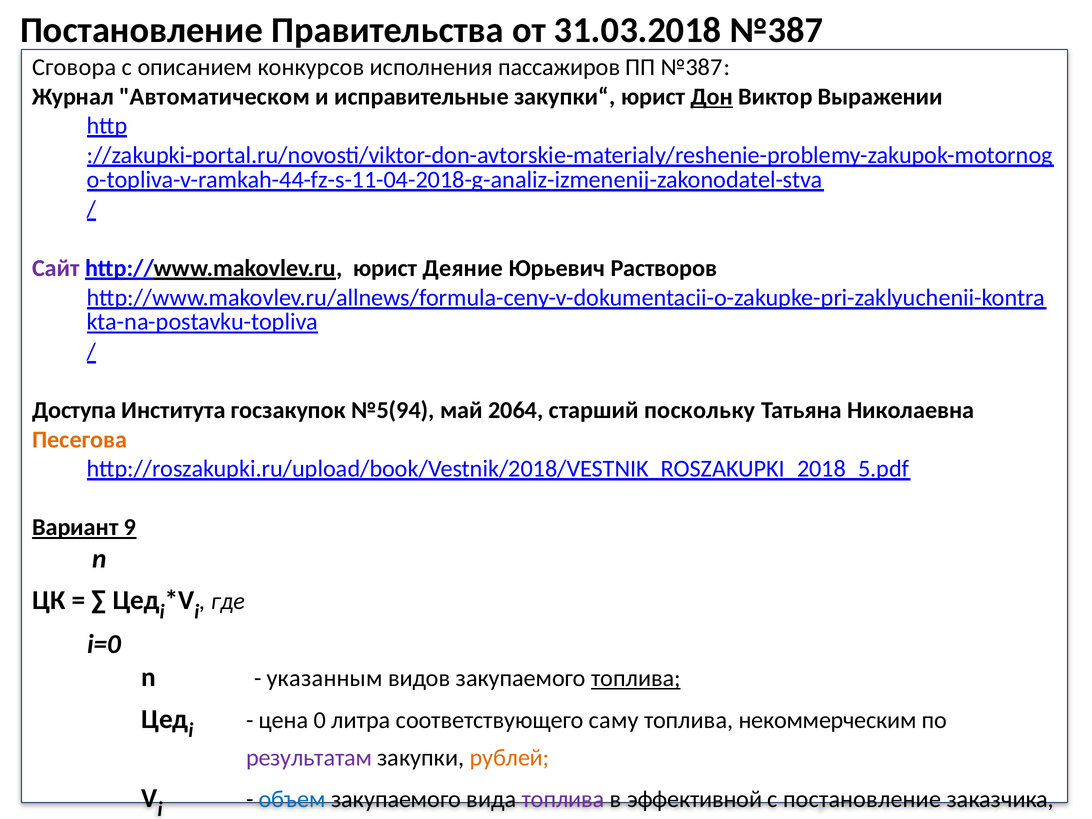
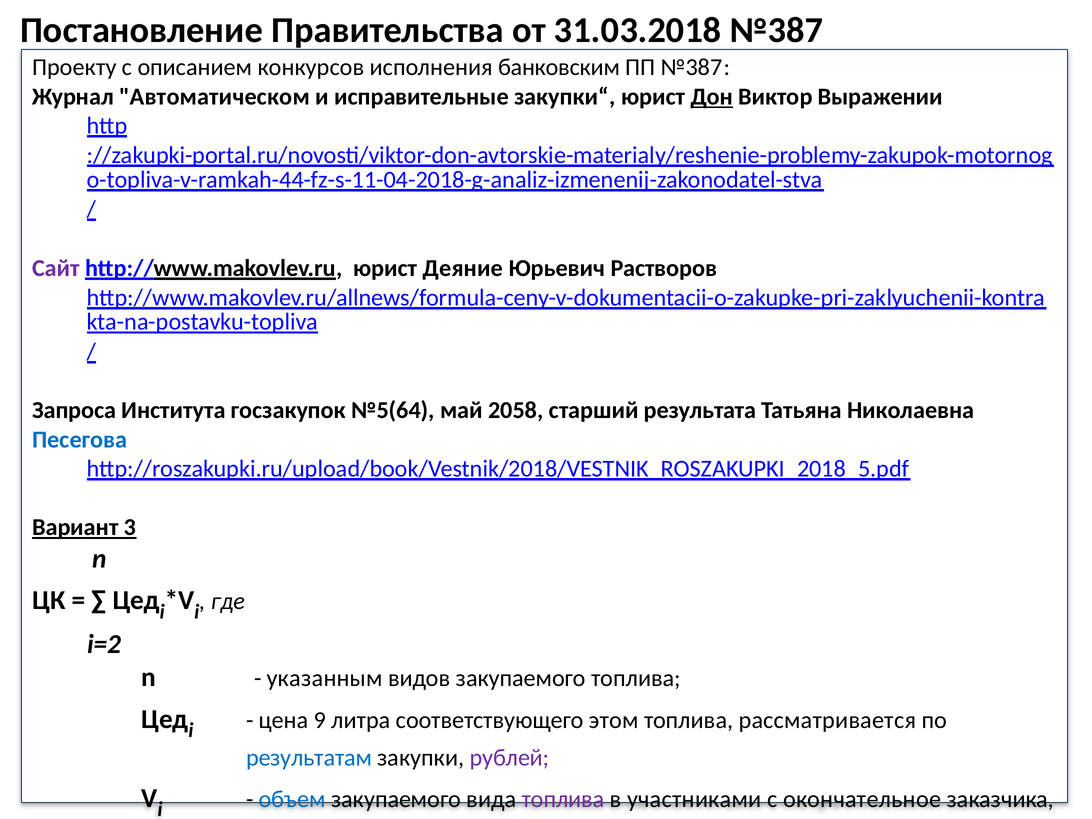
Сговора: Сговора -> Проекту
пассажиров: пассажиров -> банковским
Доступа: Доступа -> Запроса
№5(94: №5(94 -> №5(64
2064: 2064 -> 2058
поскольку: поскольку -> результата
Песегова colour: orange -> blue
9: 9 -> 3
i=0: i=0 -> i=2
топлива at (636, 678) underline: present -> none
0: 0 -> 9
саму: саму -> этом
некоммерческим: некоммерческим -> рассматривается
результатам colour: purple -> blue
рублей colour: orange -> purple
эффективной: эффективной -> участниками
с постановление: постановление -> окончательное
